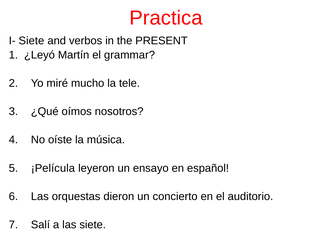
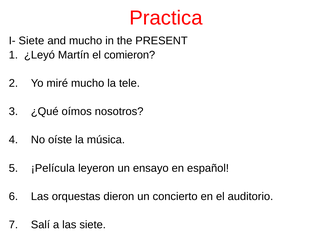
and verbos: verbos -> mucho
grammar: grammar -> comieron
